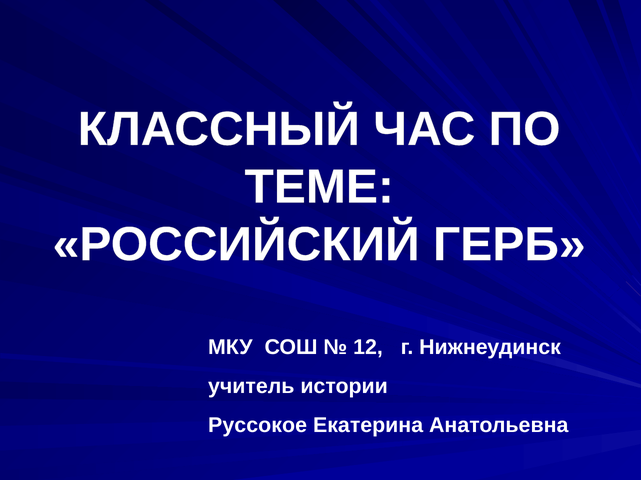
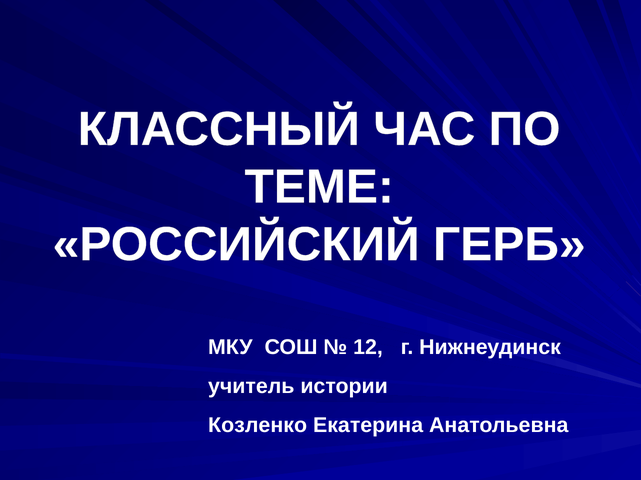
Руссокое: Руссокое -> Козленко
